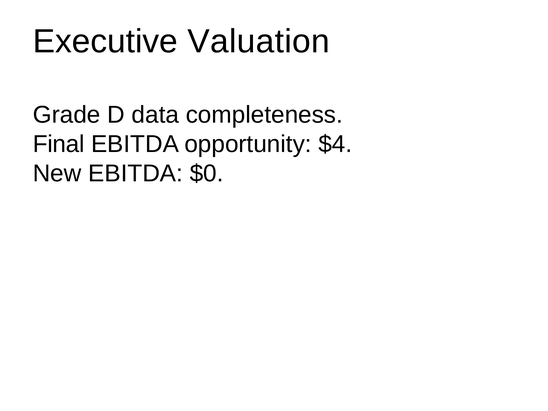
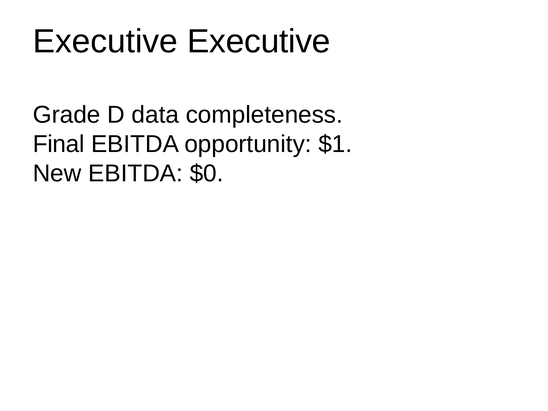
Executive Valuation: Valuation -> Executive
$4: $4 -> $1
